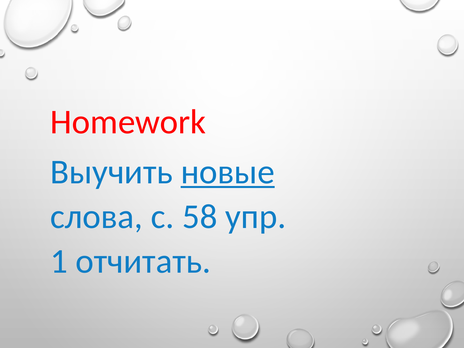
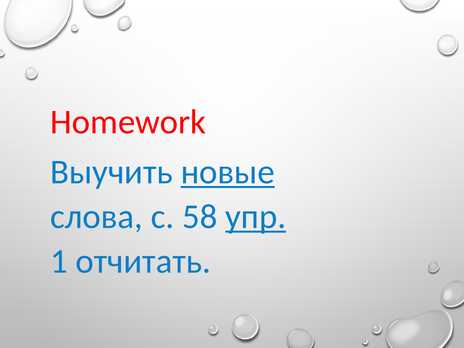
упр underline: none -> present
